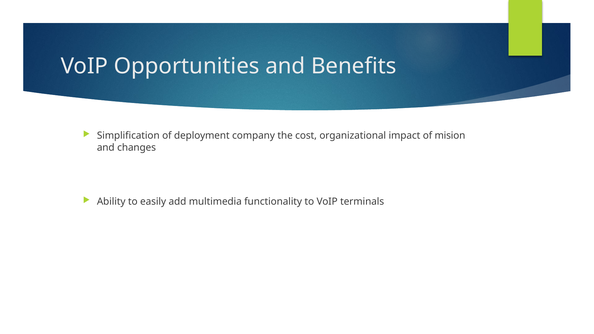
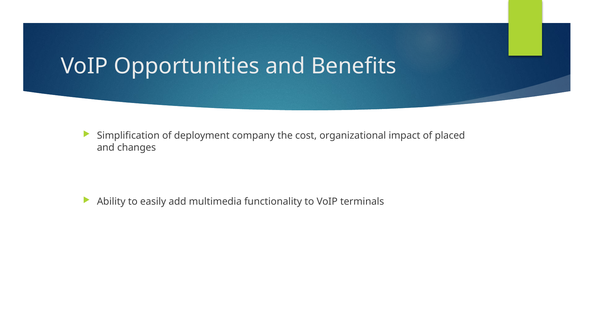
mision: mision -> placed
